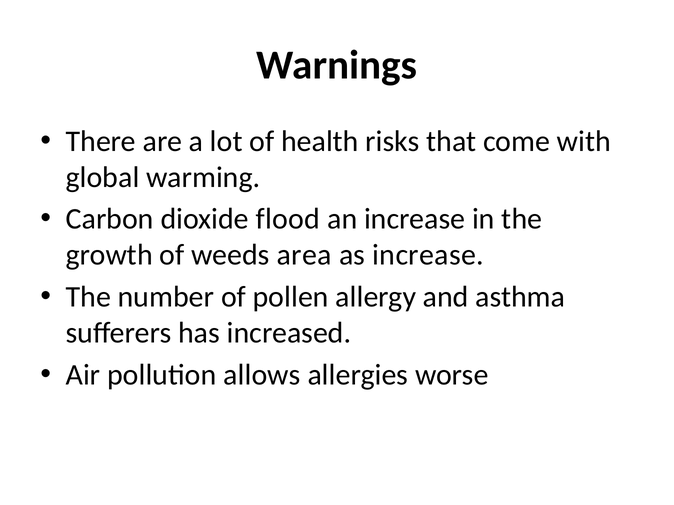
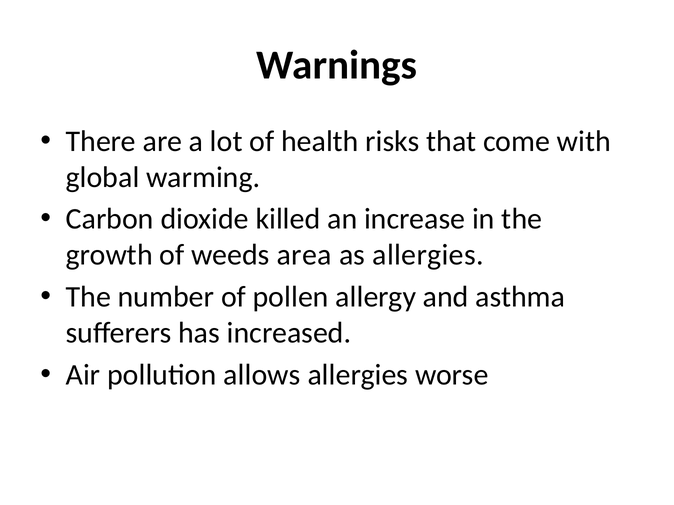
flood: flood -> killed
as increase: increase -> allergies
